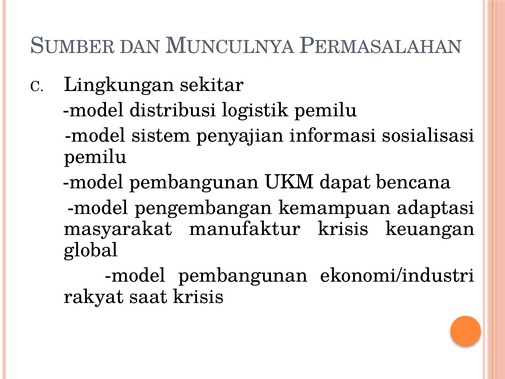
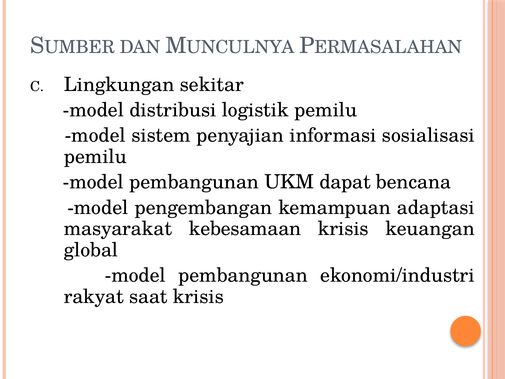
manufaktur: manufaktur -> kebesamaan
